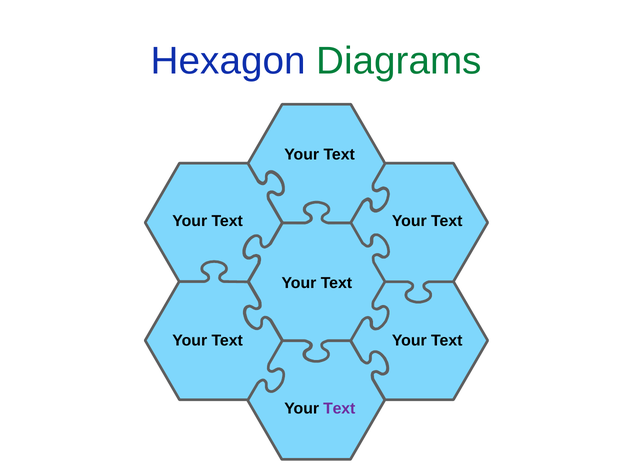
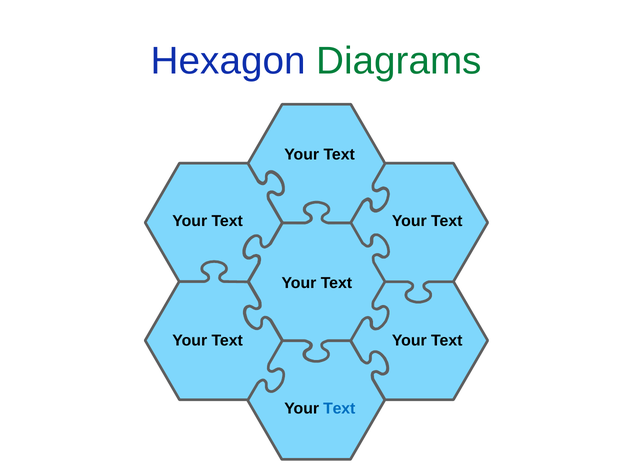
Text at (339, 409) colour: purple -> blue
